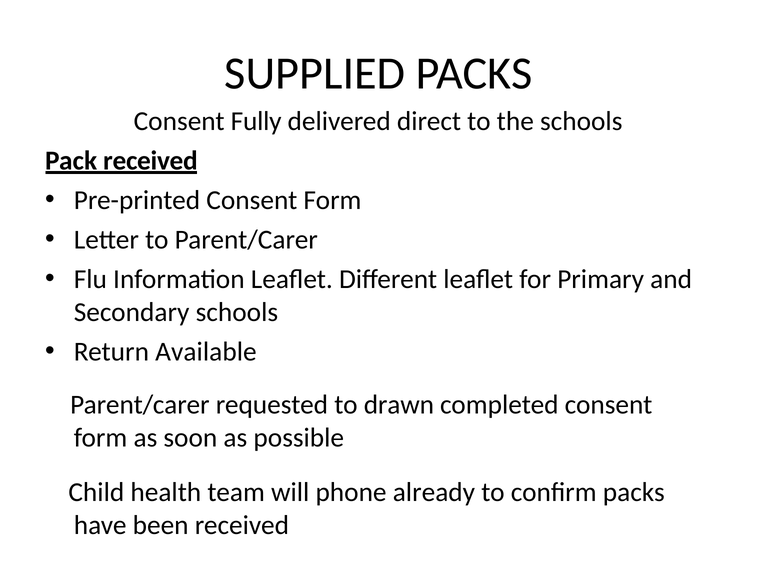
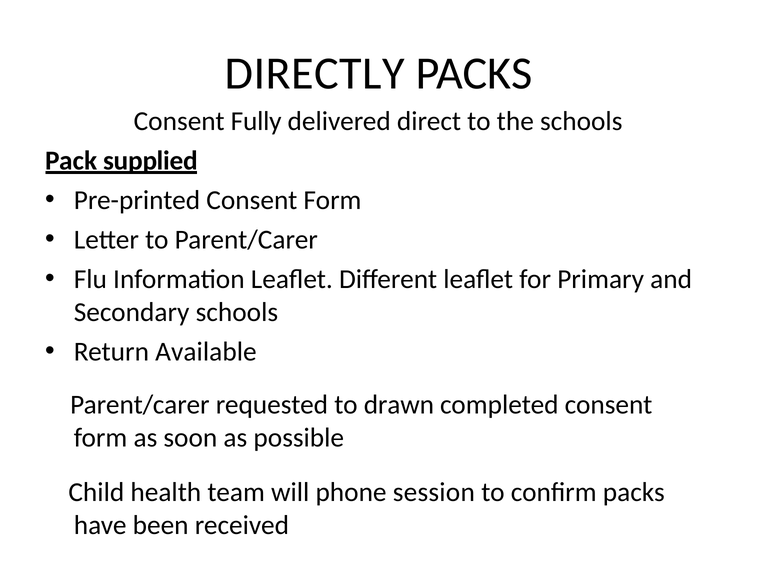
SUPPLIED: SUPPLIED -> DIRECTLY
Pack received: received -> supplied
already: already -> session
